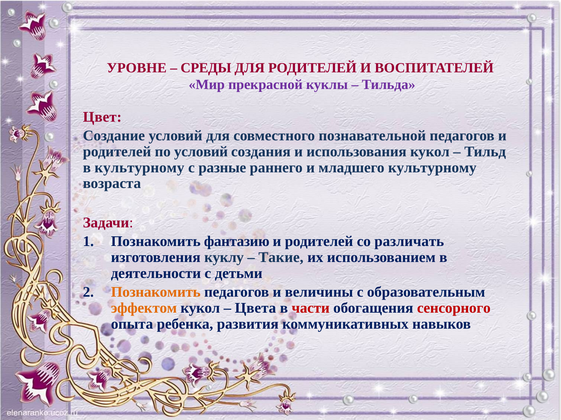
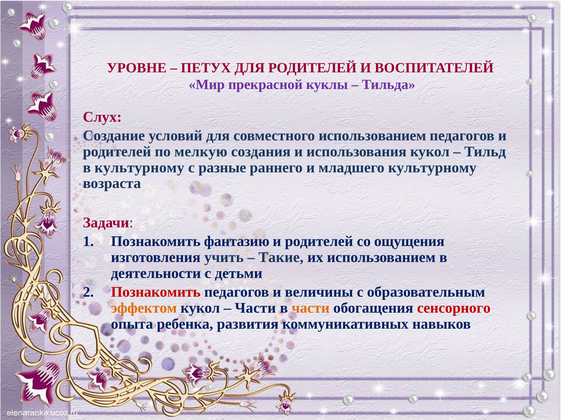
СРЕДЫ: СРЕДЫ -> ПЕТУХ
Цвет: Цвет -> Слух
совместного познавательной: познавательной -> использованием
по условий: условий -> мелкую
различать: различать -> ощущения
куклу: куклу -> учить
Познакомить at (156, 293) colour: orange -> red
Цвета at (255, 309): Цвета -> Части
части at (311, 309) colour: red -> orange
